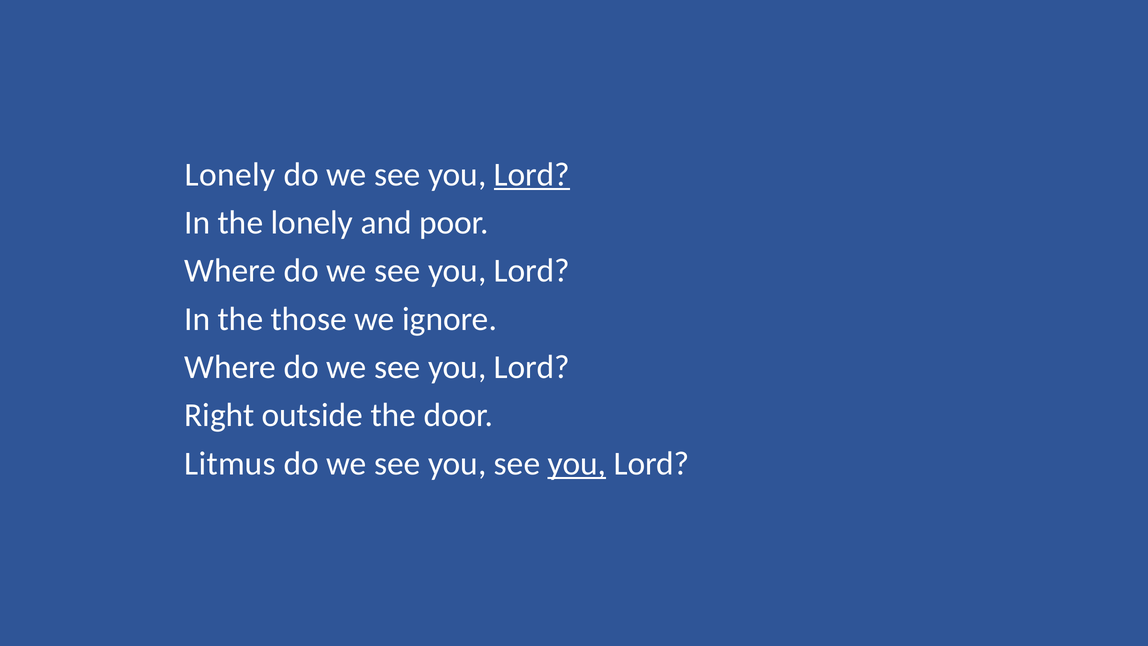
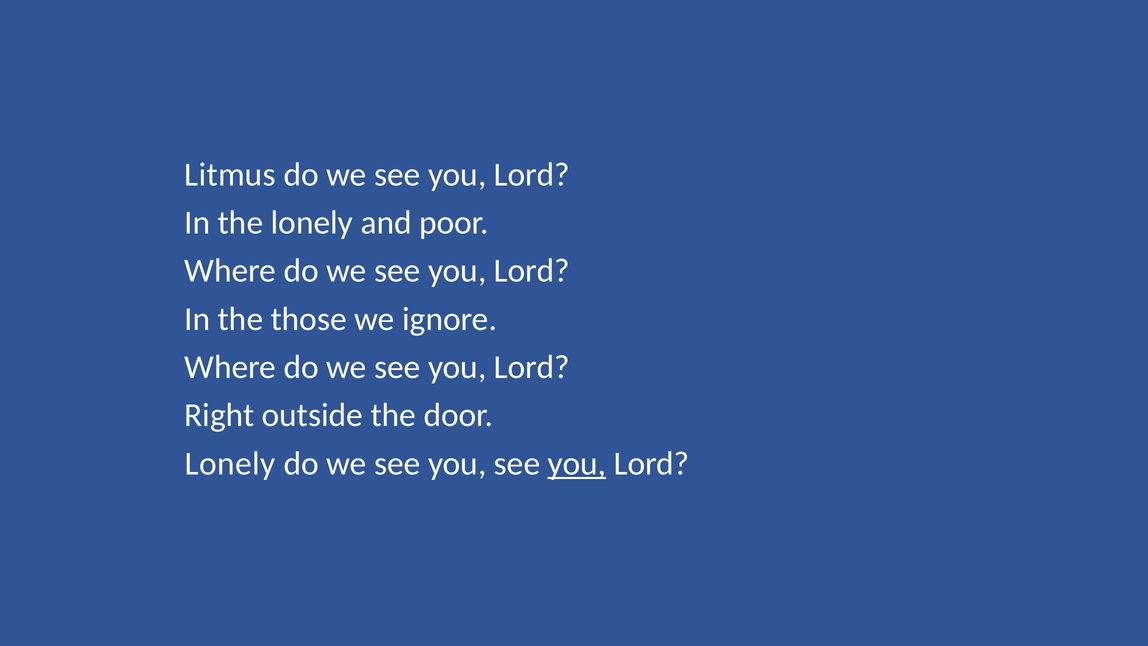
Lonely at (230, 174): Lonely -> Litmus
Lord at (532, 174) underline: present -> none
Litmus at (230, 463): Litmus -> Lonely
